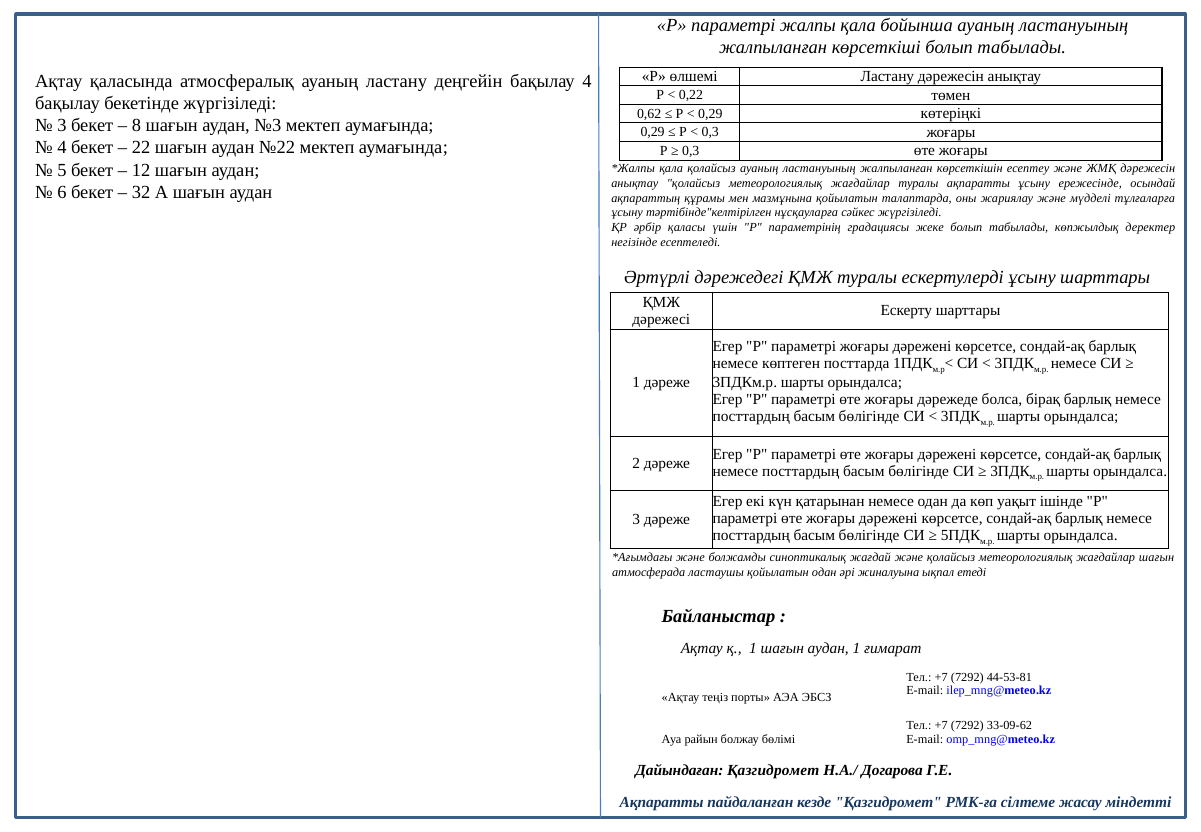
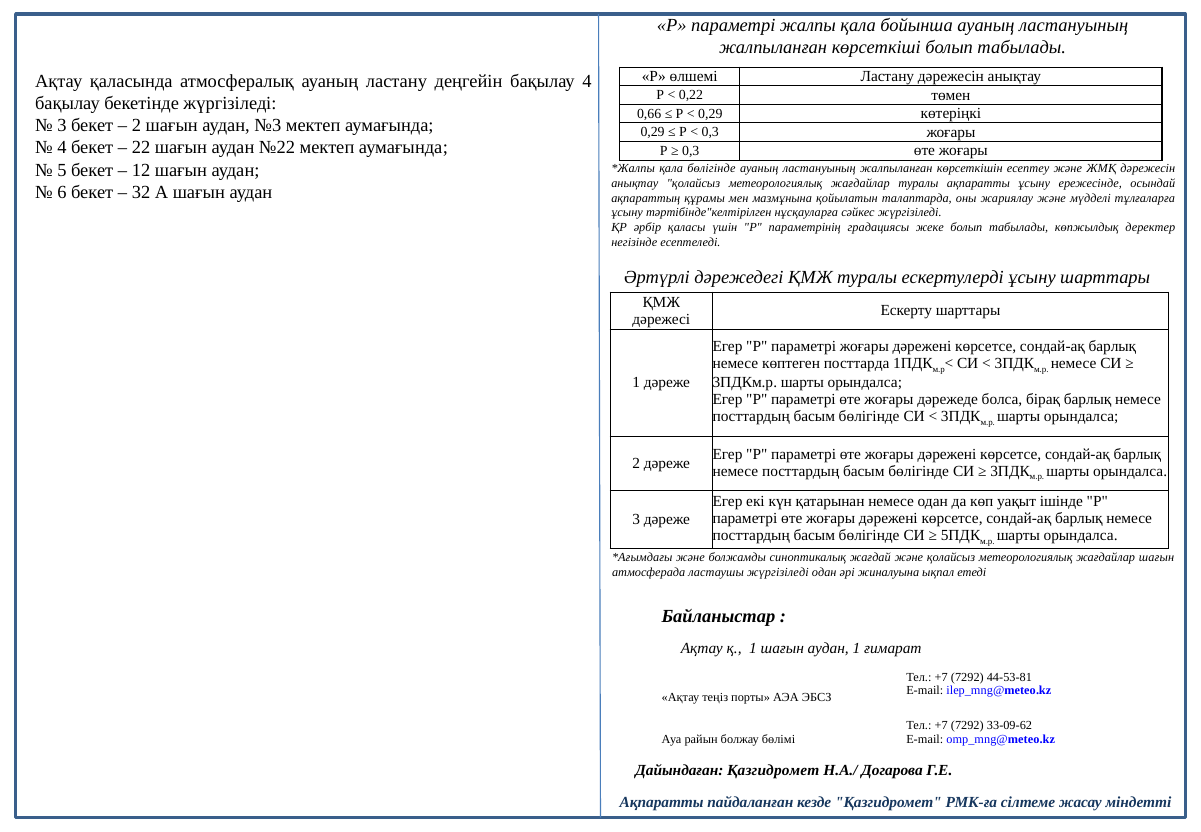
0,62: 0,62 -> 0,66
8 at (136, 126): 8 -> 2
қала қолайсыз: қолайсыз -> бөлігінде
ластаушы қойылатын: қойылатын -> жүргізіледі
